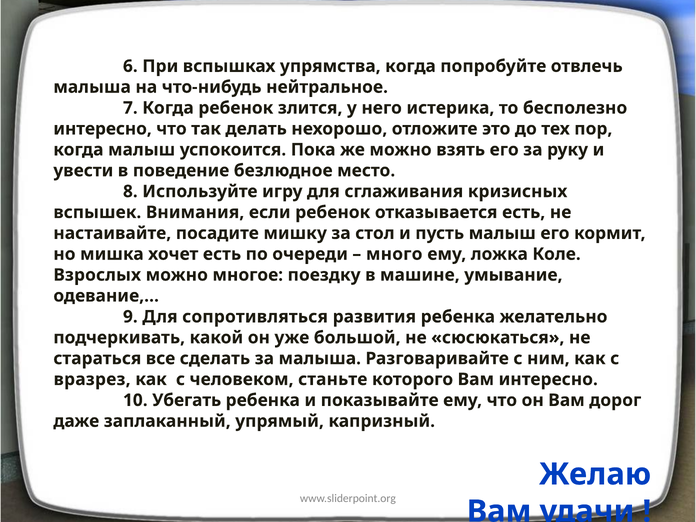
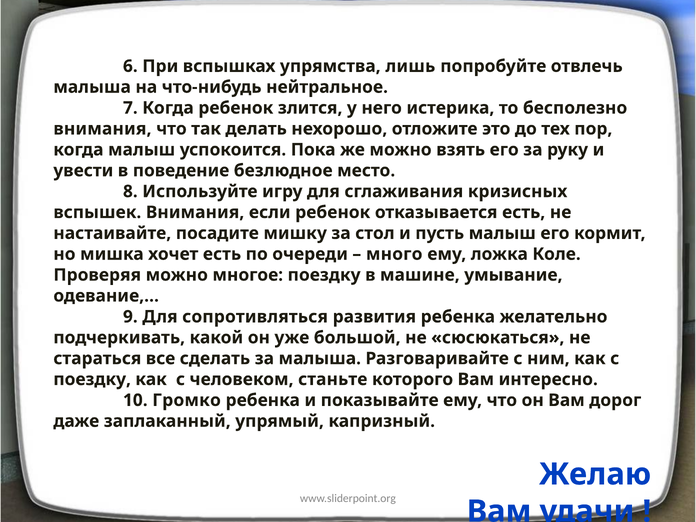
упрямства когда: когда -> лишь
интересно at (103, 129): интересно -> внимания
Взрослых: Взрослых -> Проверяя
вразрез at (92, 379): вразрез -> поездку
Убегать: Убегать -> Громко
